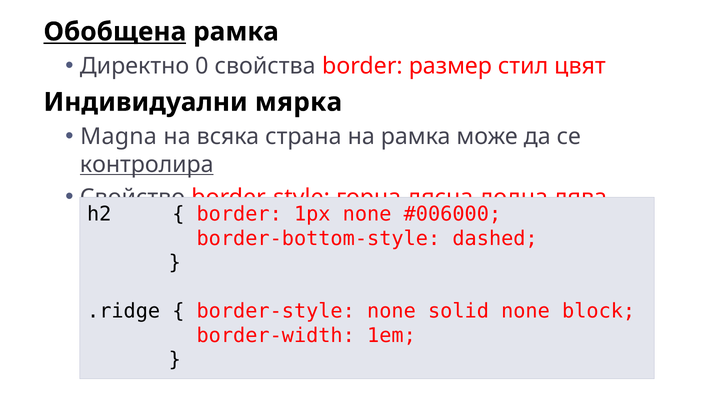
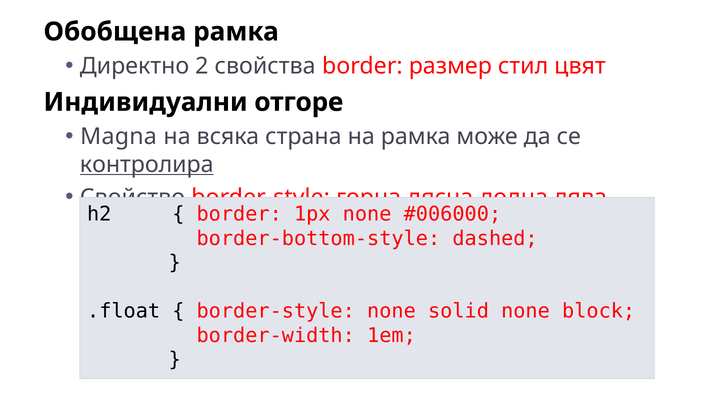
Обобщена underline: present -> none
0: 0 -> 2
мярка: мярка -> отгоре
.ridge: .ridge -> .float
